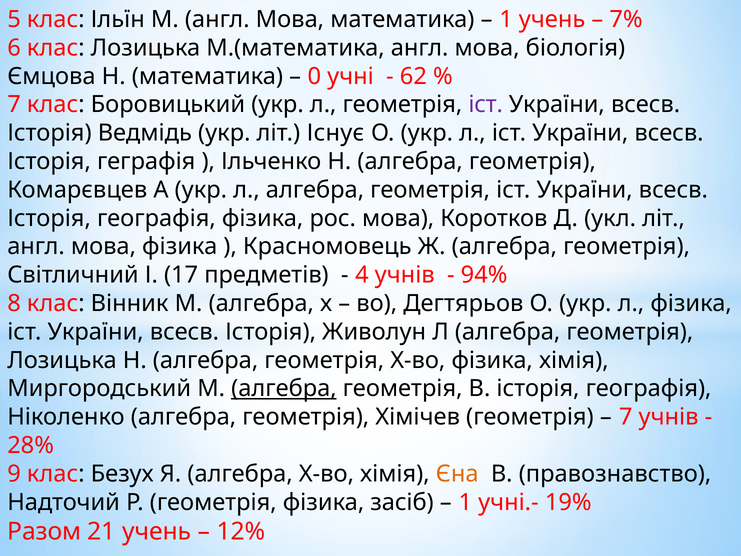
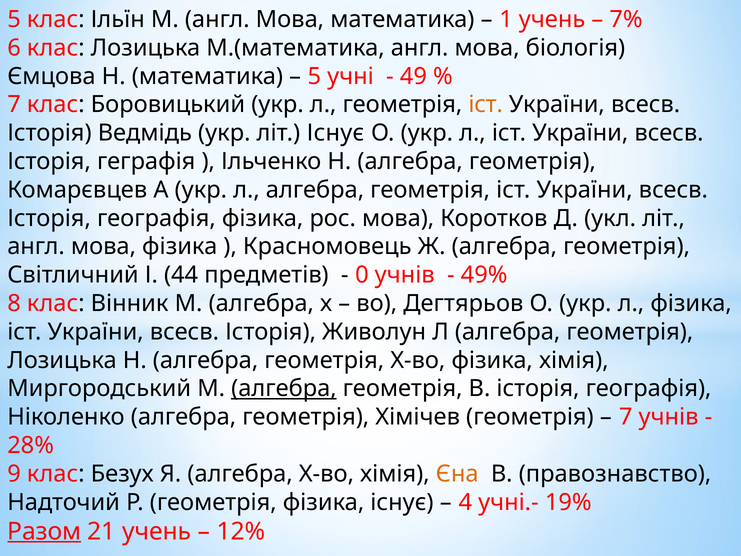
0 at (314, 76): 0 -> 5
62: 62 -> 49
іст at (486, 105) colour: purple -> orange
17: 17 -> 44
4: 4 -> 0
94%: 94% -> 49%
фізика засіб: засіб -> існує
1 at (465, 502): 1 -> 4
Разом underline: none -> present
